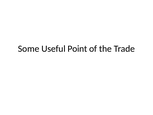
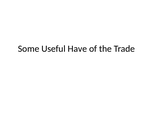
Point: Point -> Have
